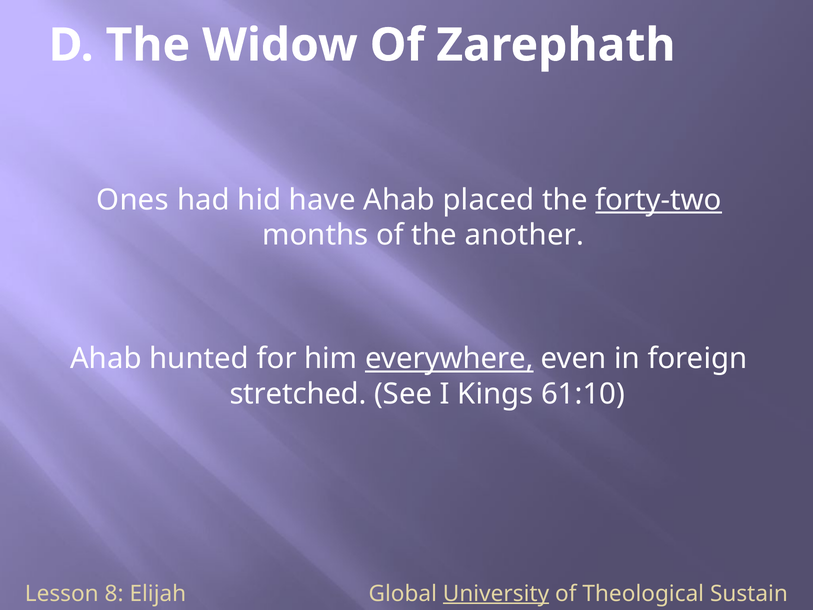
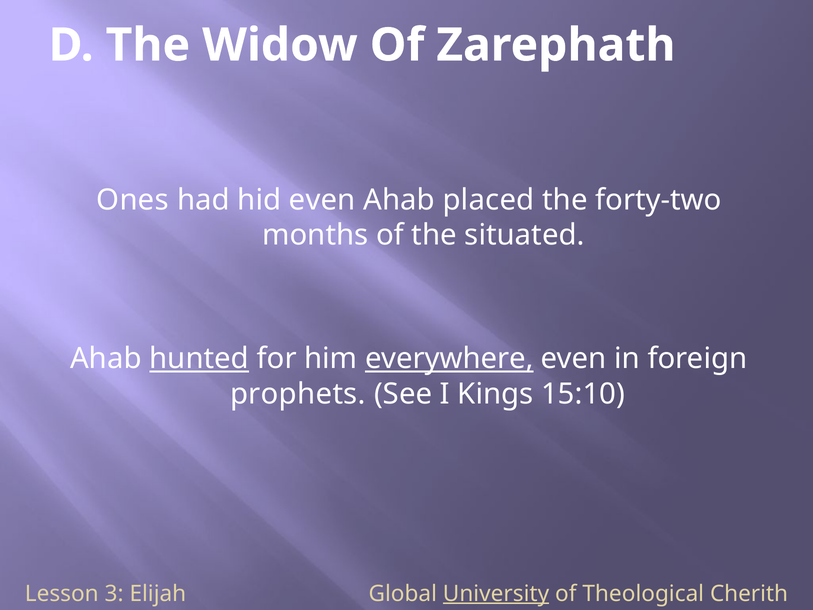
hid have: have -> even
forty-two underline: present -> none
another: another -> situated
hunted underline: none -> present
stretched: stretched -> prophets
61:10: 61:10 -> 15:10
8: 8 -> 3
Sustain: Sustain -> Cherith
